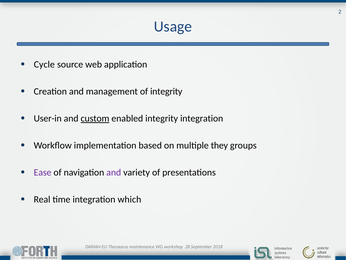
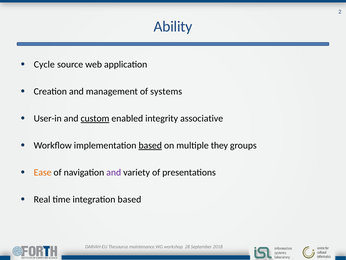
Usage: Usage -> Ability
of integrity: integrity -> systems
integrity integration: integration -> associative
based at (150, 145) underline: none -> present
Ease colour: purple -> orange
integration which: which -> based
